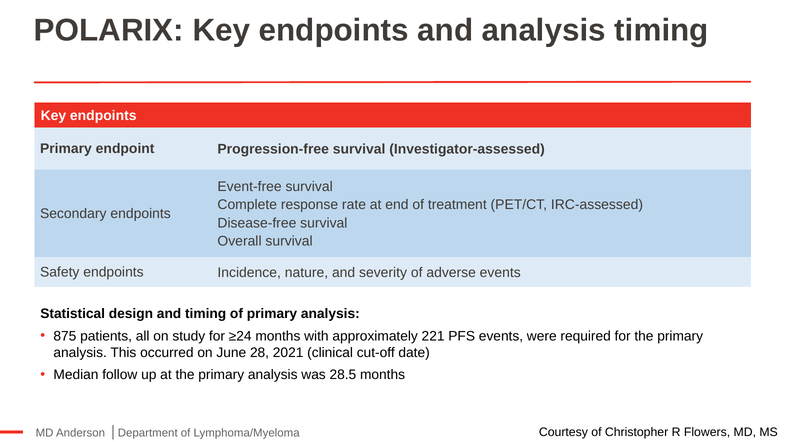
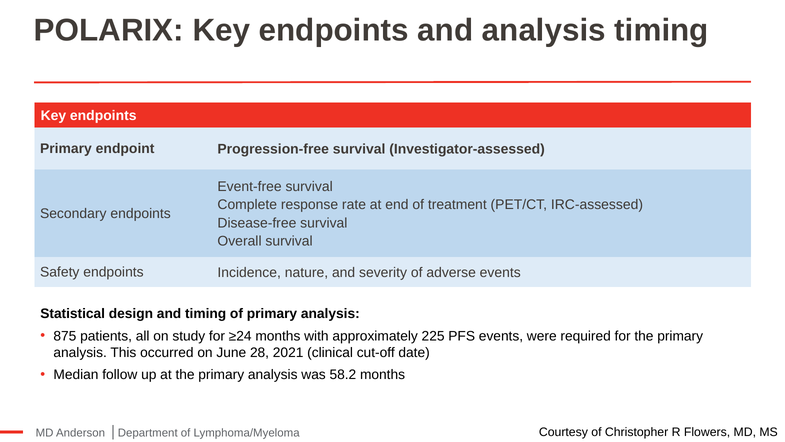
221: 221 -> 225
28.5: 28.5 -> 58.2
